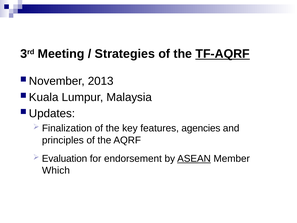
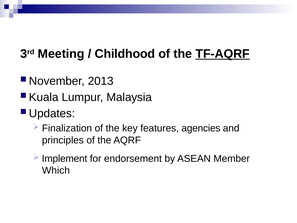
Strategies: Strategies -> Childhood
Evaluation: Evaluation -> Implement
ASEAN underline: present -> none
